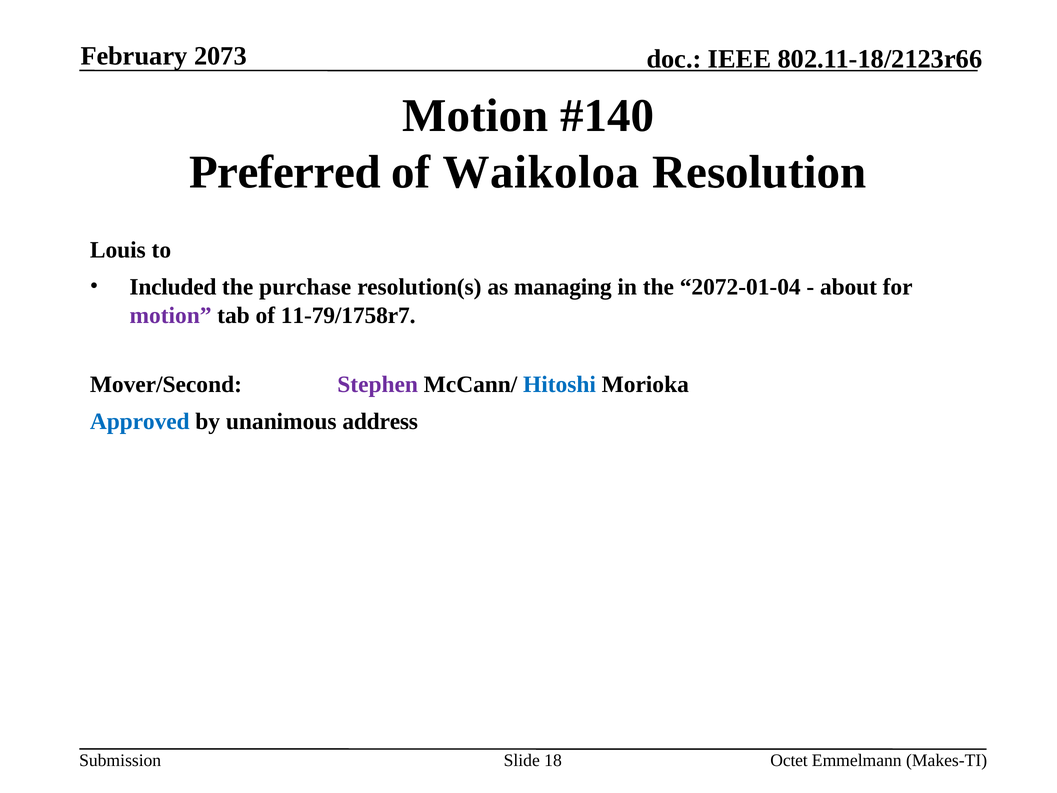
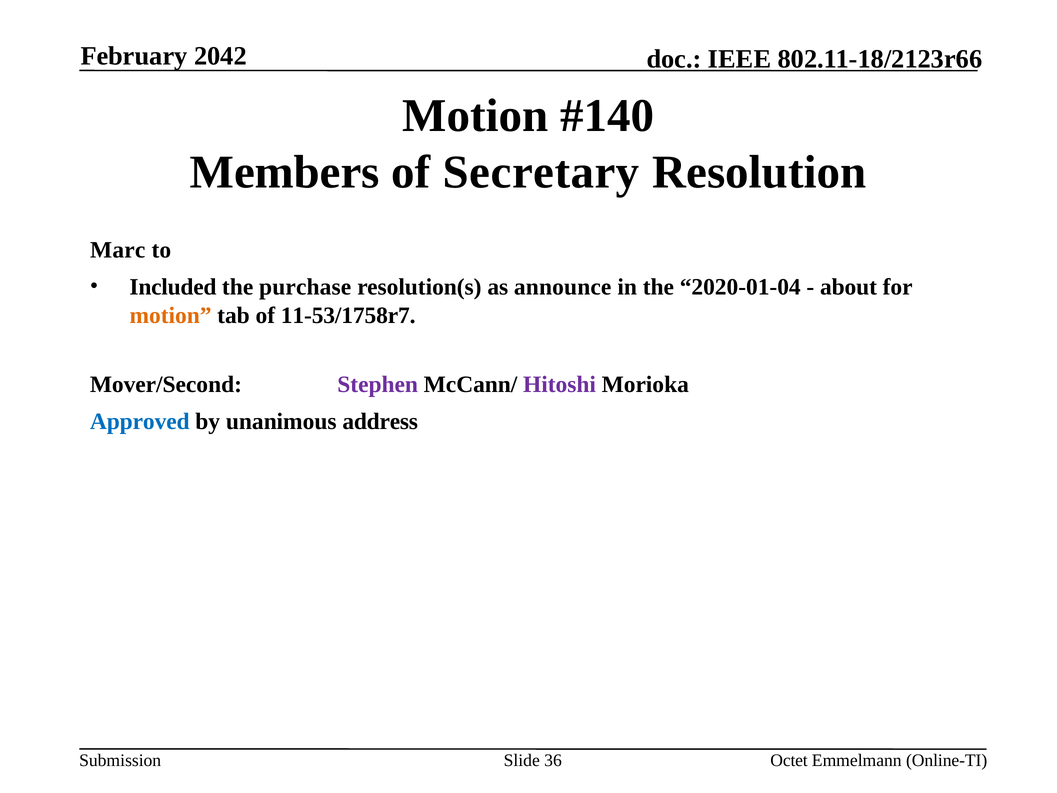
2073: 2073 -> 2042
Preferred: Preferred -> Members
Waikoloa: Waikoloa -> Secretary
Louis: Louis -> Marc
managing: managing -> announce
2072-01-04: 2072-01-04 -> 2020-01-04
motion at (171, 315) colour: purple -> orange
11-79/1758r7: 11-79/1758r7 -> 11-53/1758r7
Hitoshi colour: blue -> purple
18: 18 -> 36
Makes-TI: Makes-TI -> Online-TI
